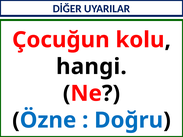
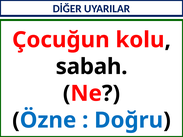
hangi: hangi -> sabah
